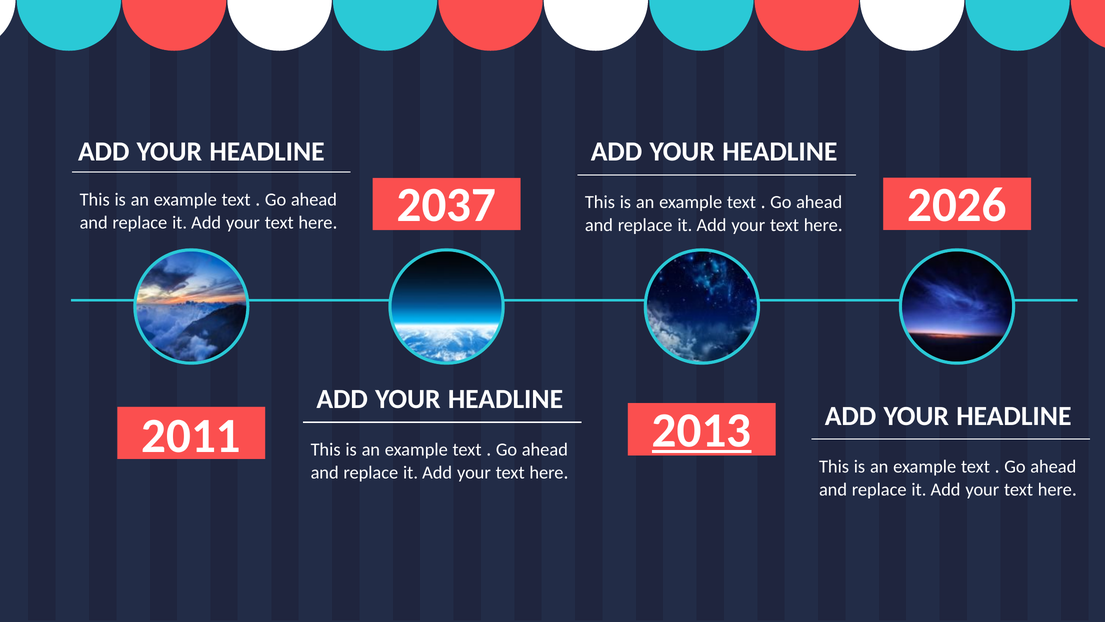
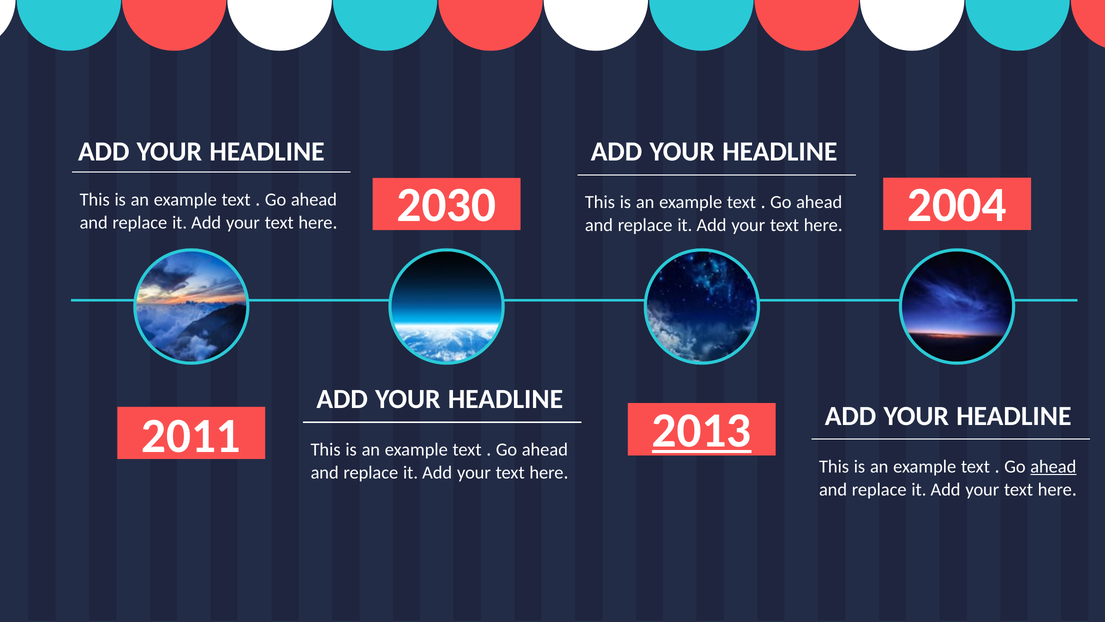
2026: 2026 -> 2004
2037: 2037 -> 2030
ahead at (1053, 466) underline: none -> present
